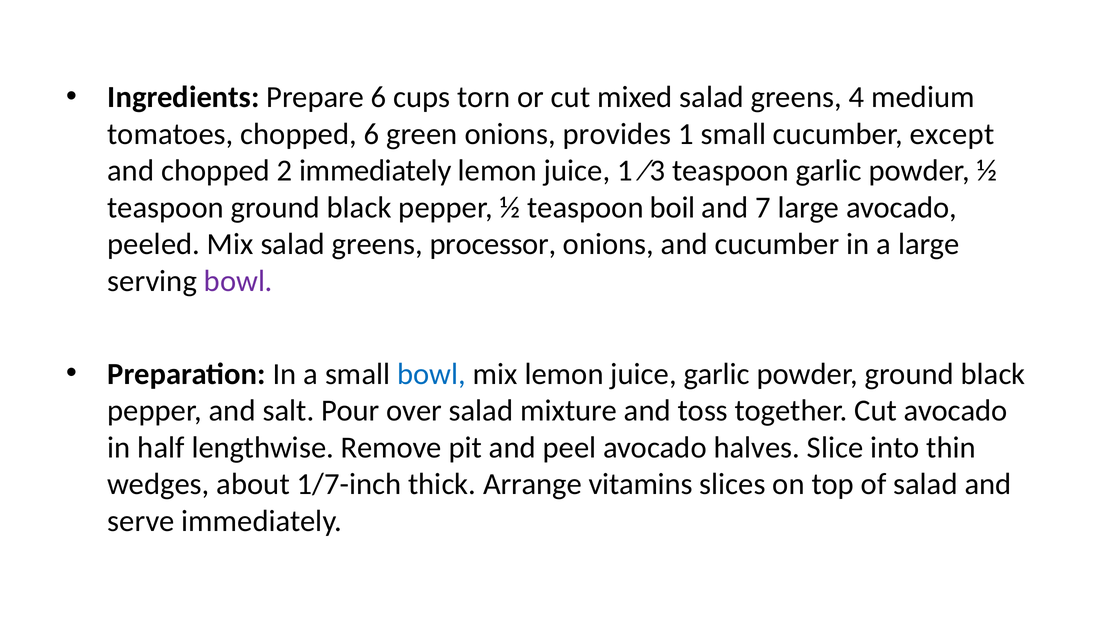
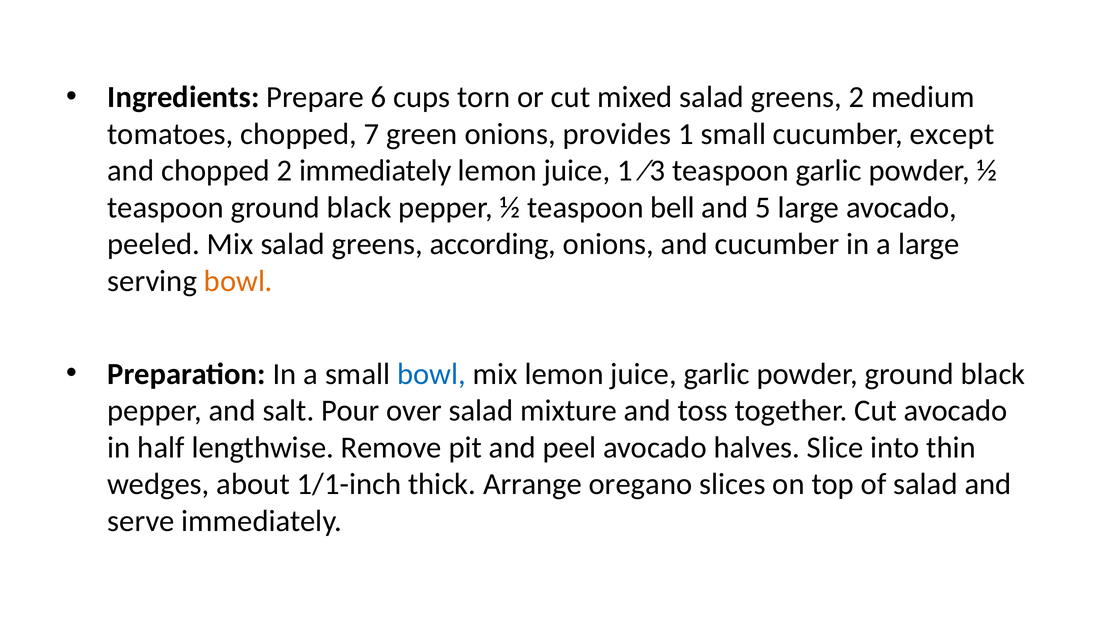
greens 4: 4 -> 2
chopped 6: 6 -> 7
boil: boil -> bell
7: 7 -> 5
processor: processor -> according
bowl at (238, 281) colour: purple -> orange
1/7-inch: 1/7-inch -> 1/1-inch
vitamins: vitamins -> oregano
